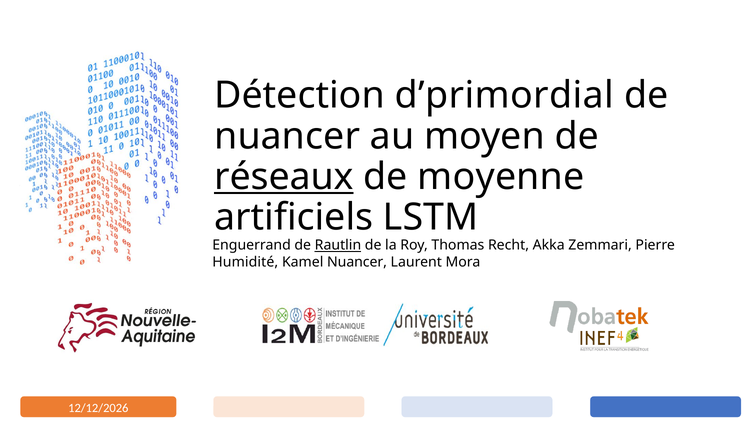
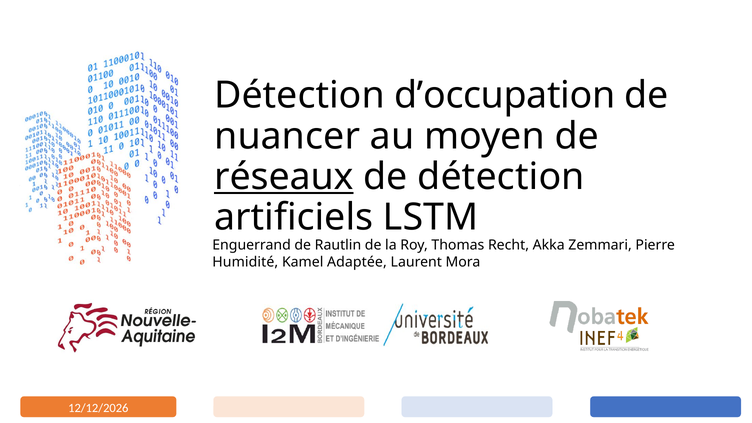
d’primordial: d’primordial -> d’occupation
de moyenne: moyenne -> détection
Rautlin underline: present -> none
Kamel Nuancer: Nuancer -> Adaptée
